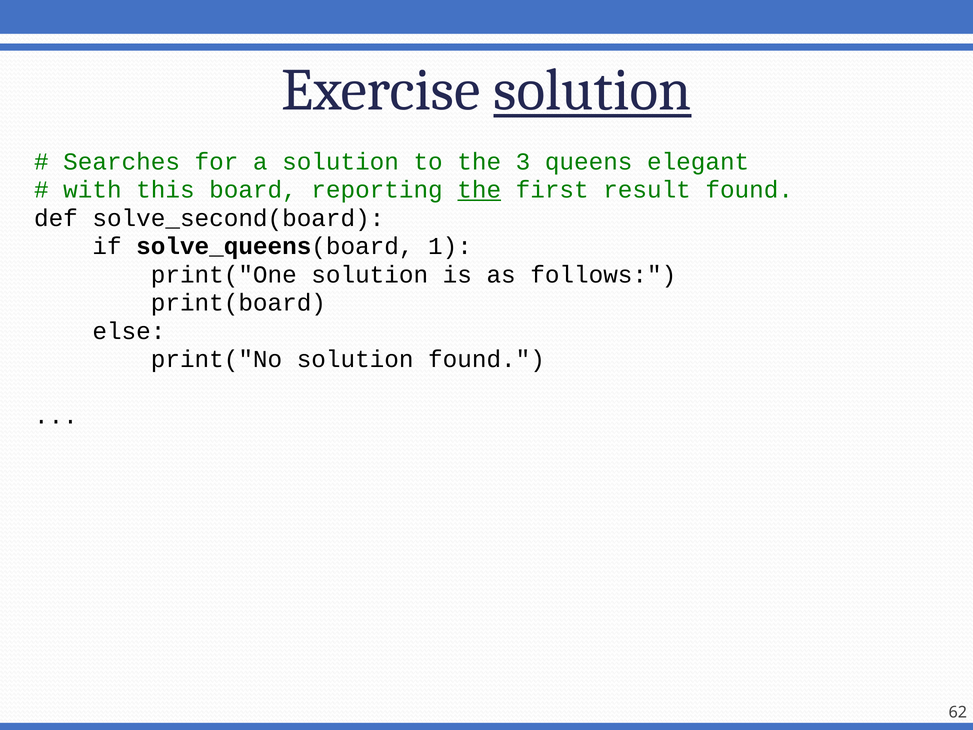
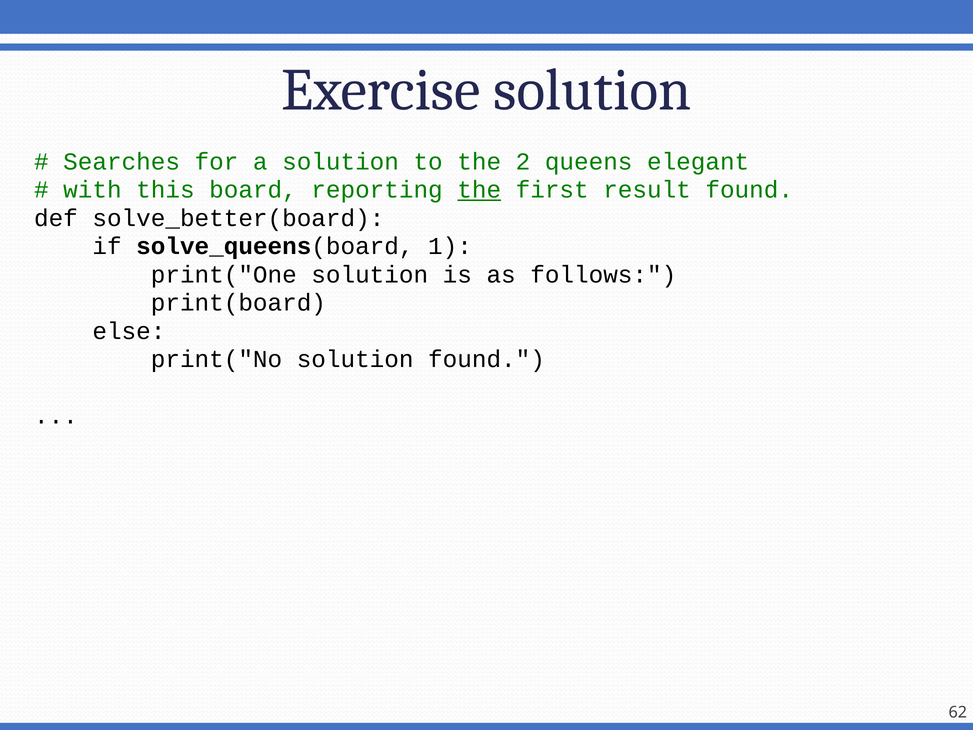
solution at (592, 90) underline: present -> none
3: 3 -> 2
solve_second(board: solve_second(board -> solve_better(board
